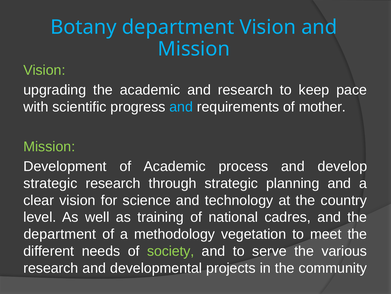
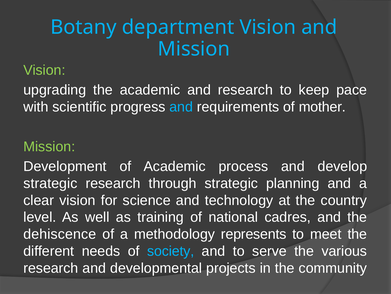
department at (60, 234): department -> dehiscence
vegetation: vegetation -> represents
society colour: light green -> light blue
